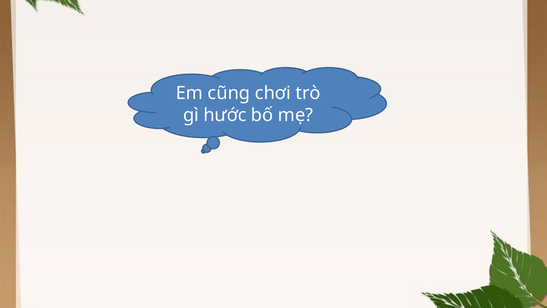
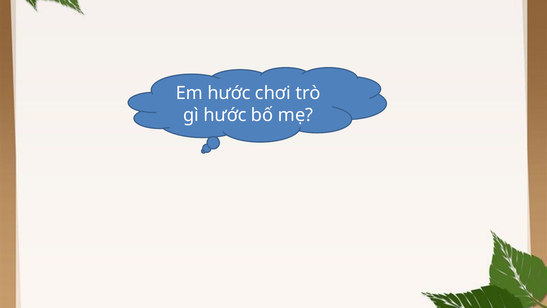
Em cũng: cũng -> hước
